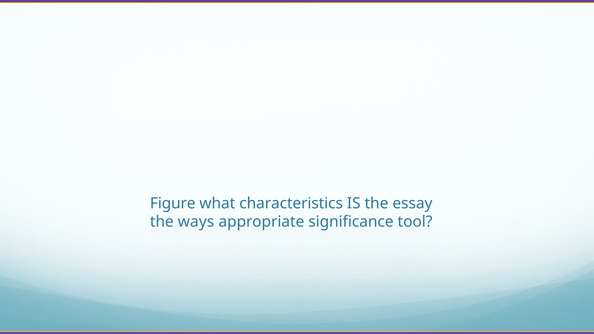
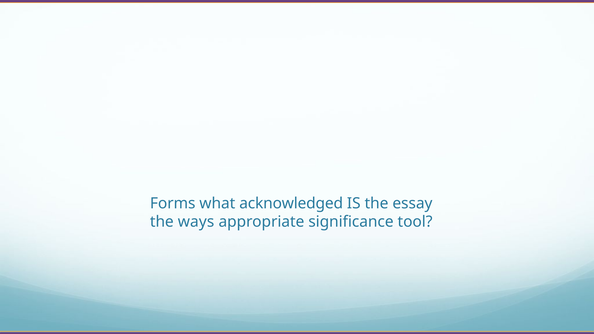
Figure: Figure -> Forms
characteristics: characteristics -> acknowledged
